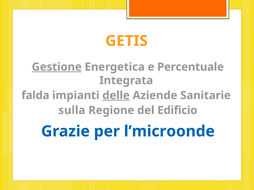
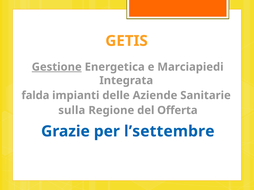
Percentuale: Percentuale -> Marciapiedi
delle underline: present -> none
Edificio: Edificio -> Offerta
l’microonde: l’microonde -> l’settembre
